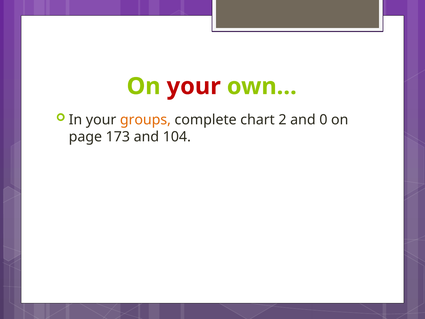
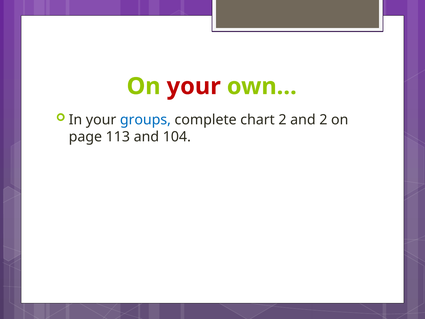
groups colour: orange -> blue
and 0: 0 -> 2
173: 173 -> 113
